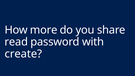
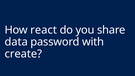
more: more -> react
read: read -> data
